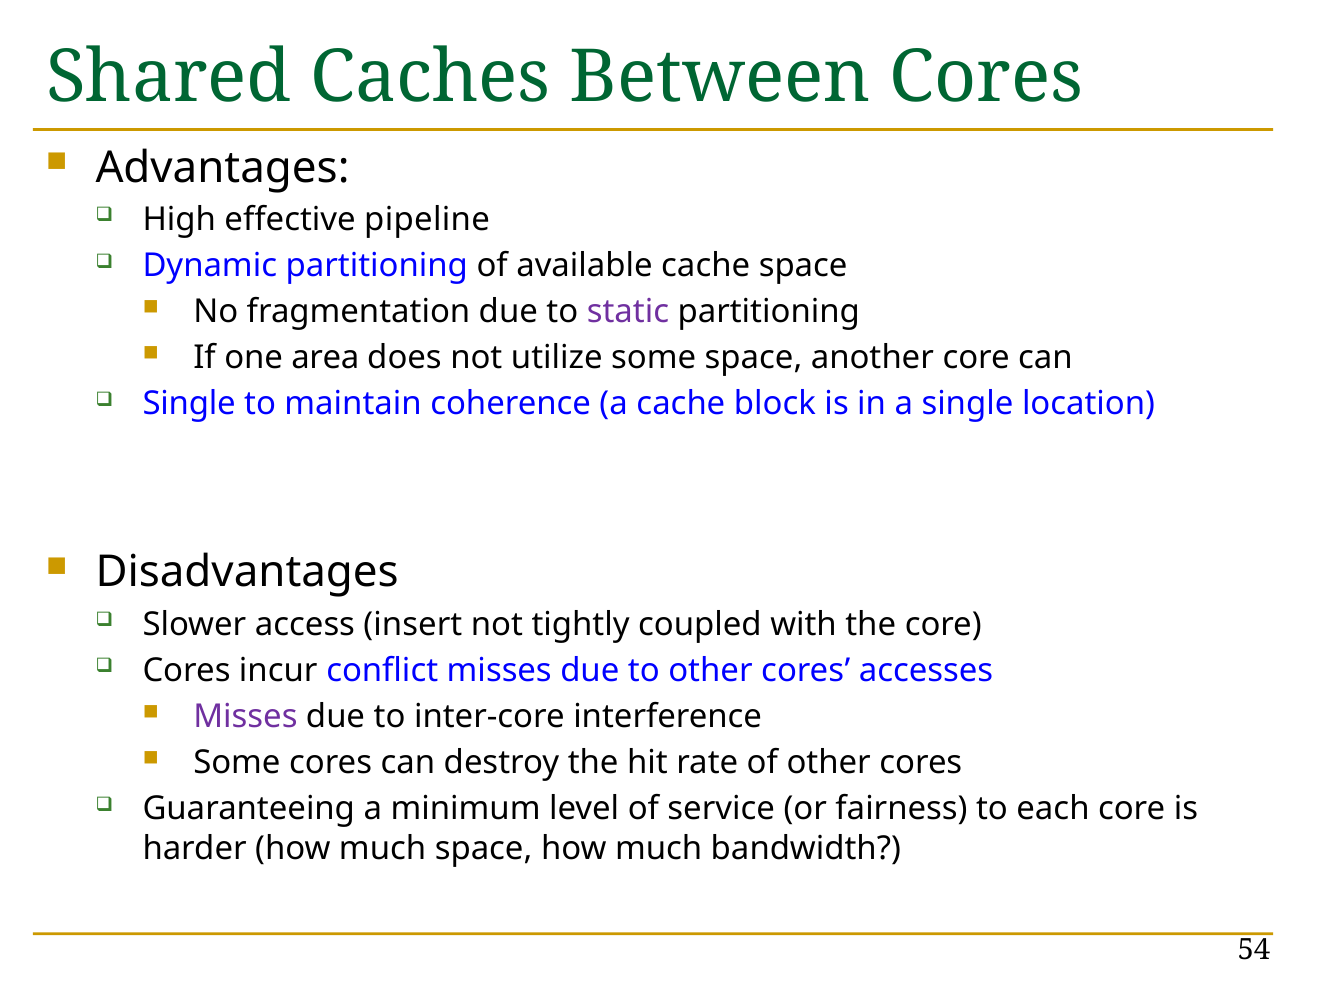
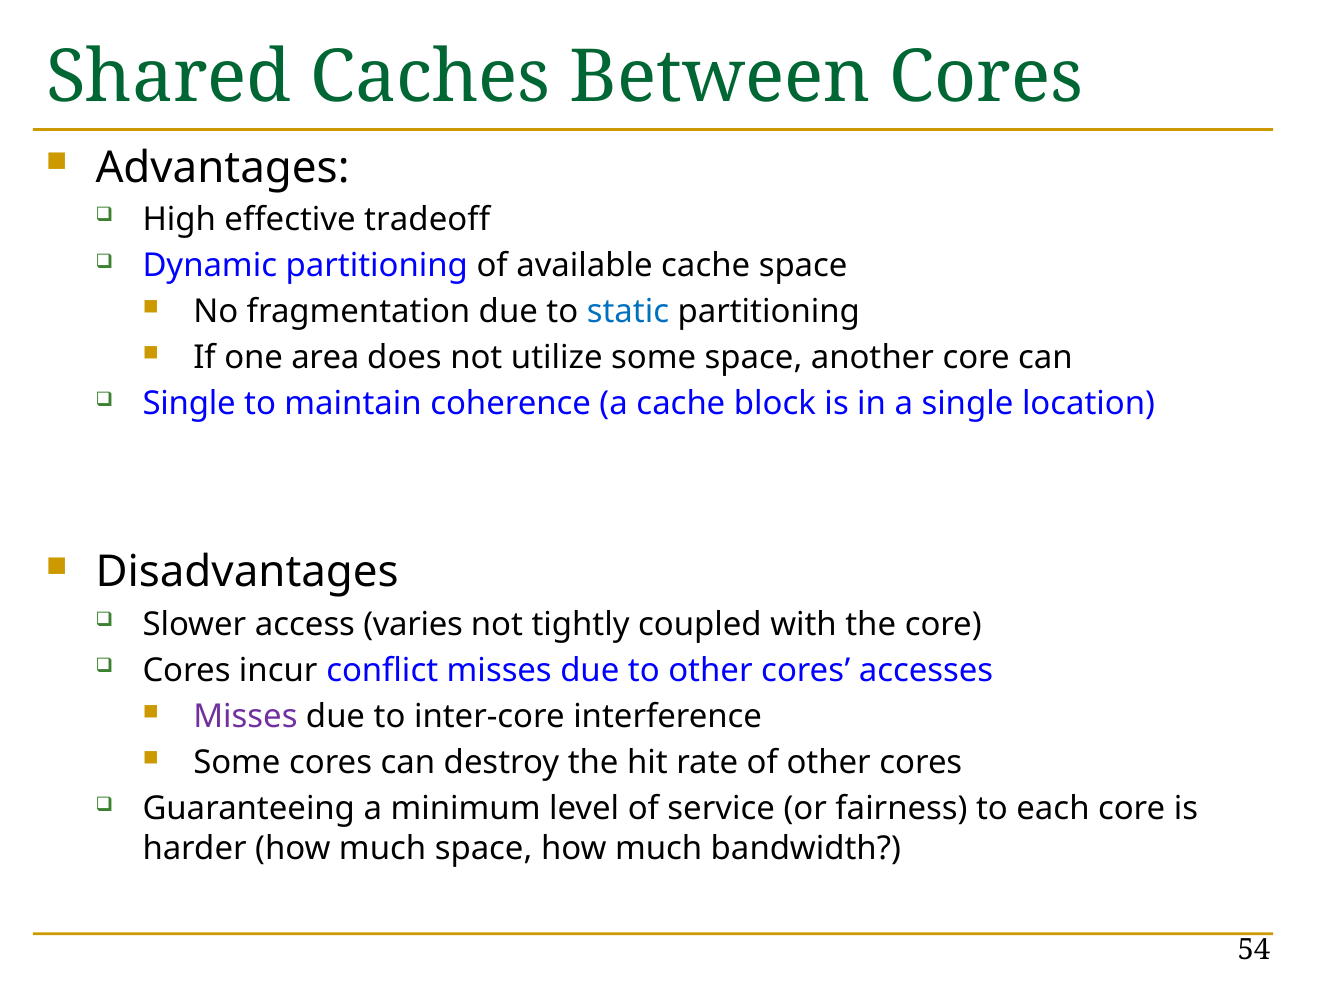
pipeline: pipeline -> tradeoff
static colour: purple -> blue
insert: insert -> varies
